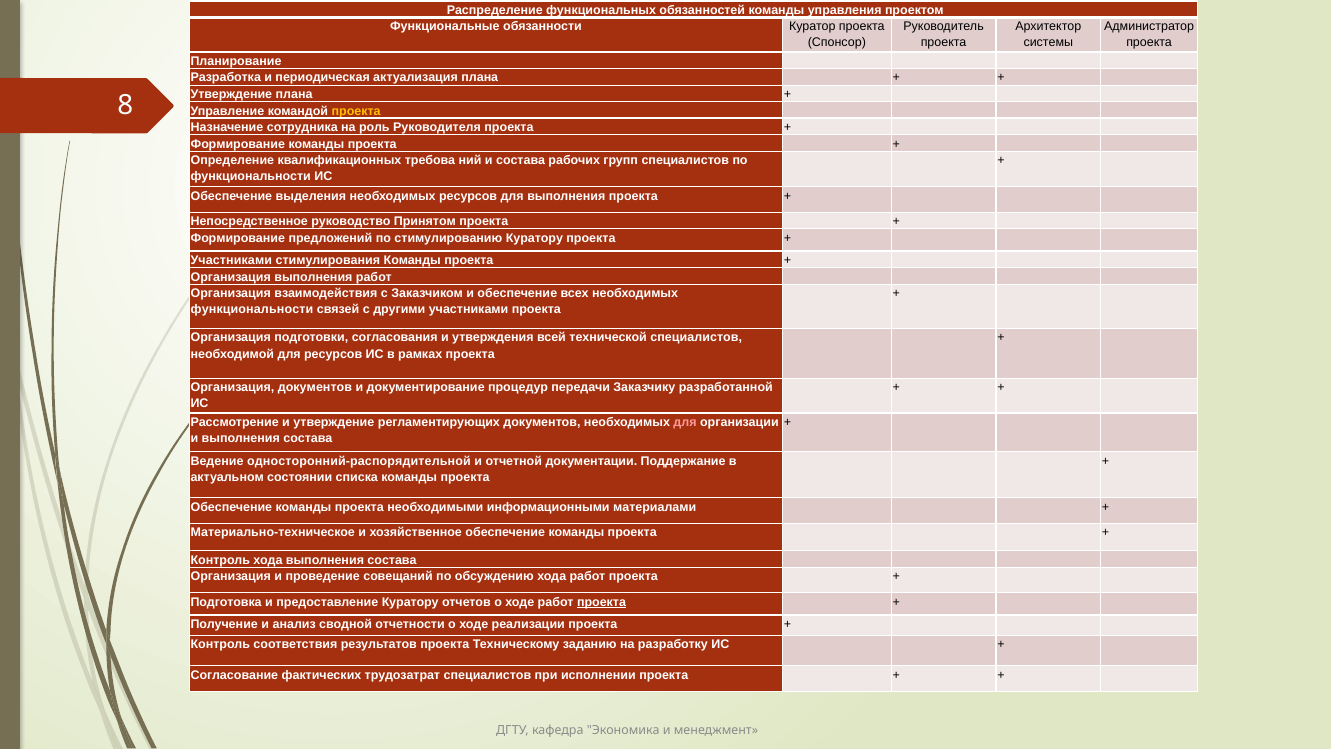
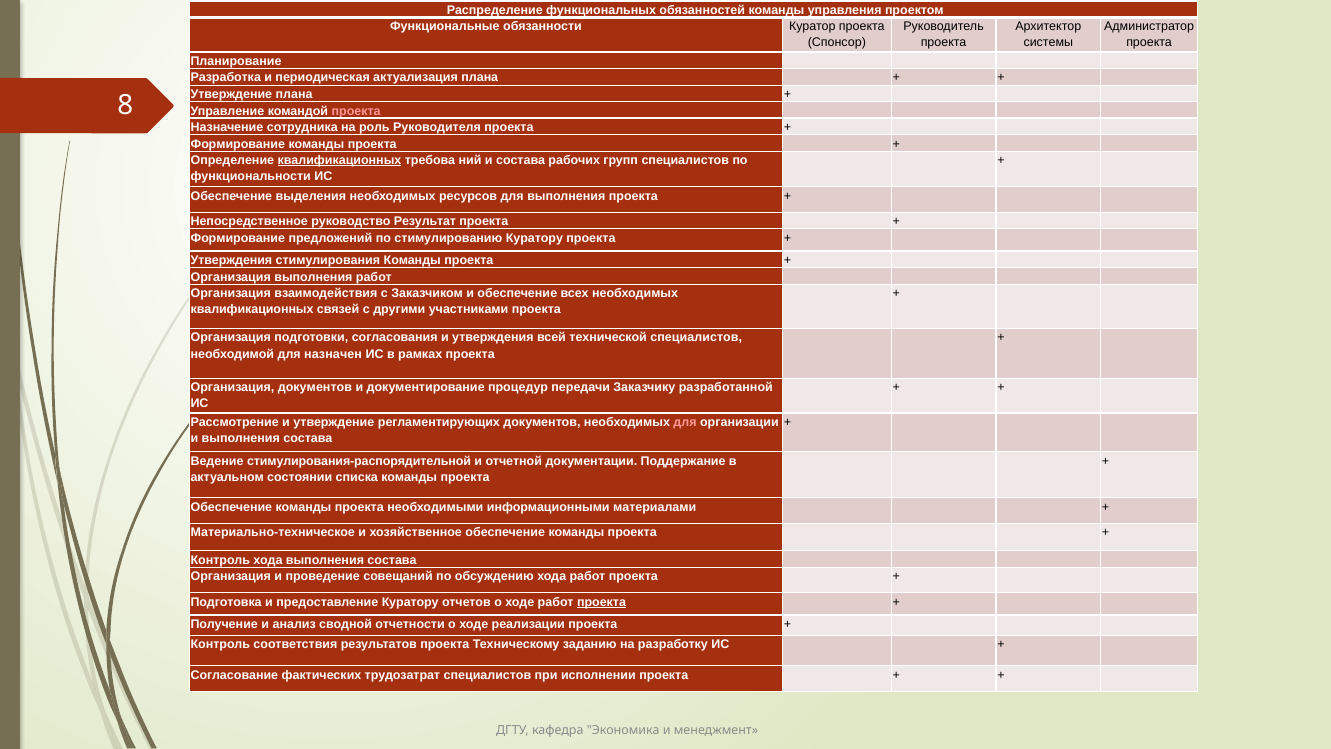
проекта at (356, 111) colour: yellow -> pink
квалификационных at (339, 160) underline: none -> present
Принятом: Принятом -> Результат
Участниками at (231, 260): Участниками -> Утверждения
функциональности at (252, 309): функциональности -> квалификационных
для ресурсов: ресурсов -> назначен
односторонний-распорядительной: односторонний-распорядительной -> стимулирования-распорядительной
